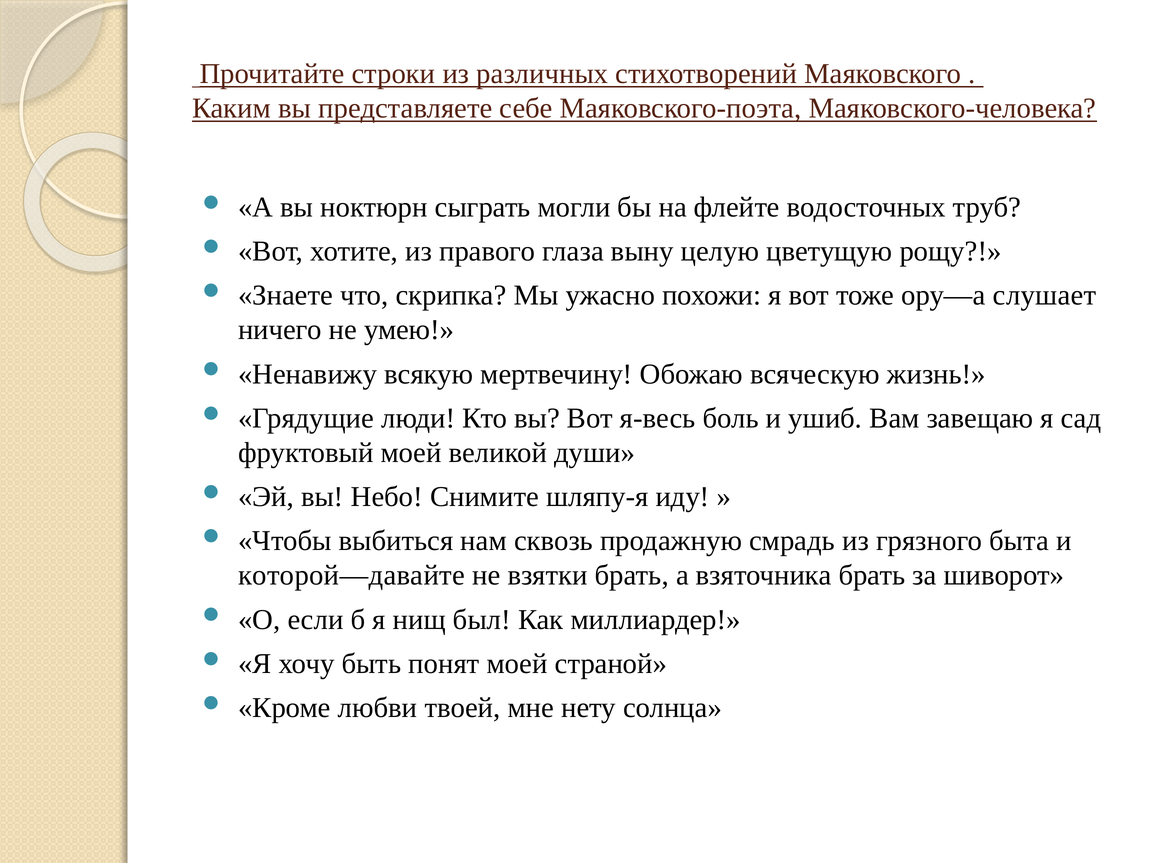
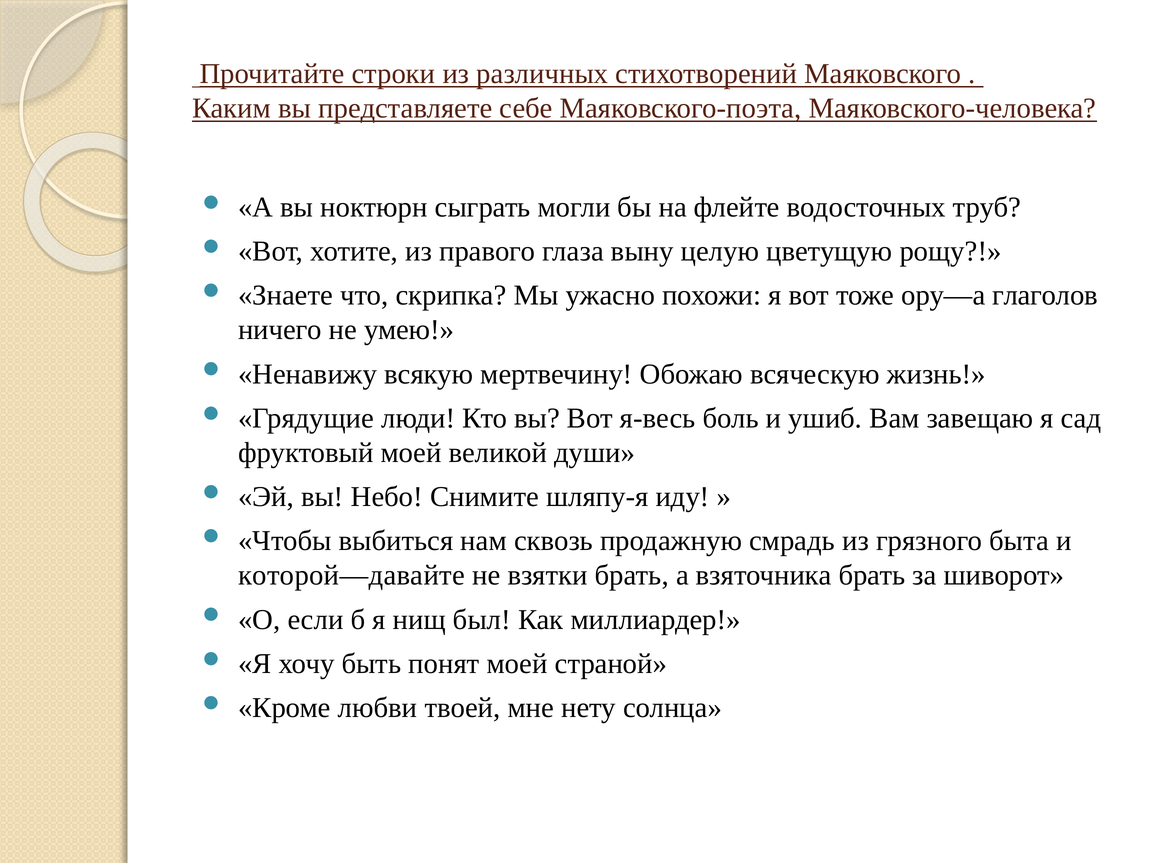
слушает: слушает -> глаголов
